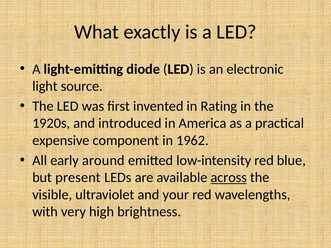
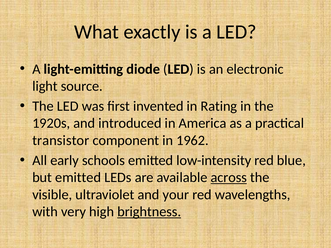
expensive: expensive -> transistor
around: around -> schools
but present: present -> emitted
brightness underline: none -> present
